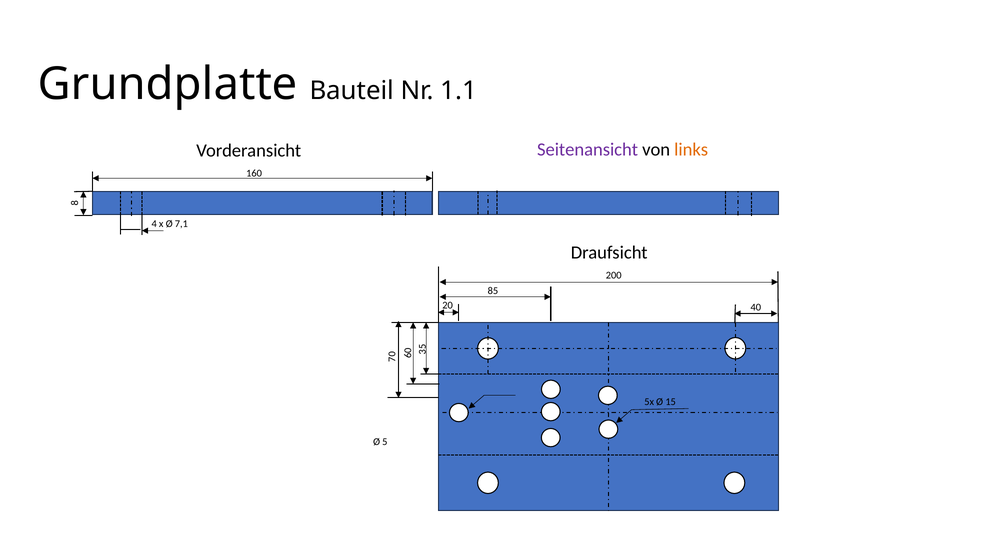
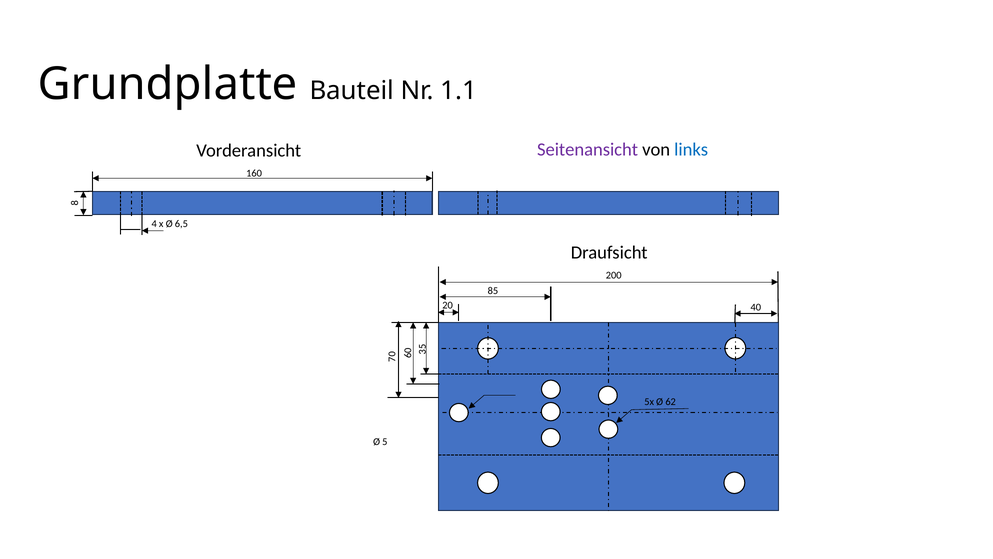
links colour: orange -> blue
7,1: 7,1 -> 6,5
15: 15 -> 62
